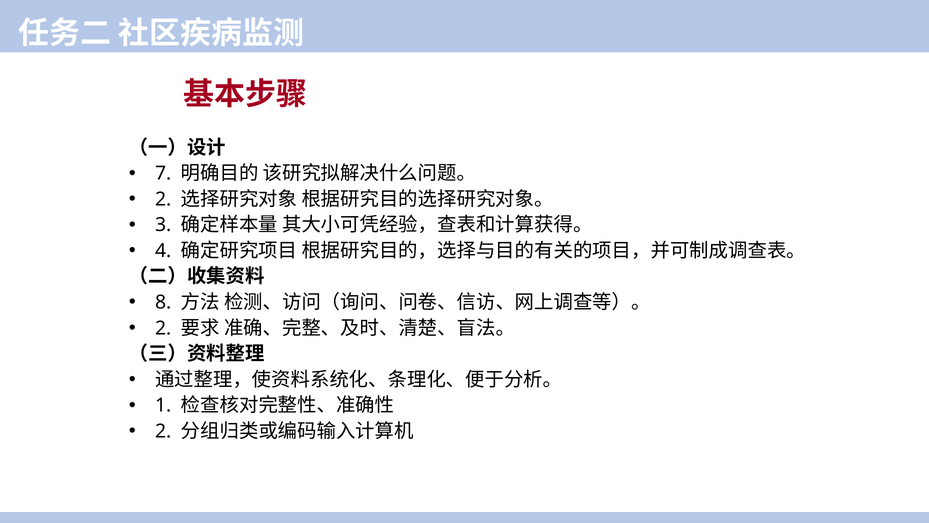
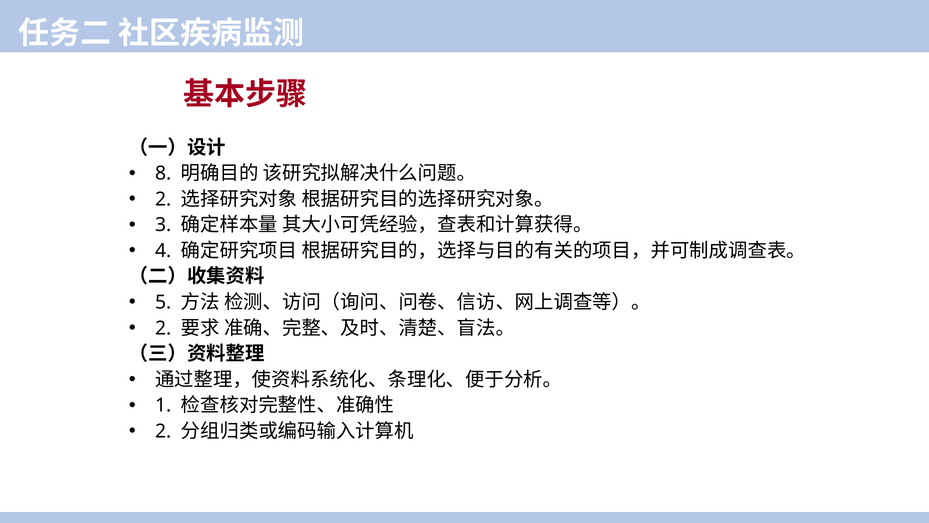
7: 7 -> 8
8: 8 -> 5
